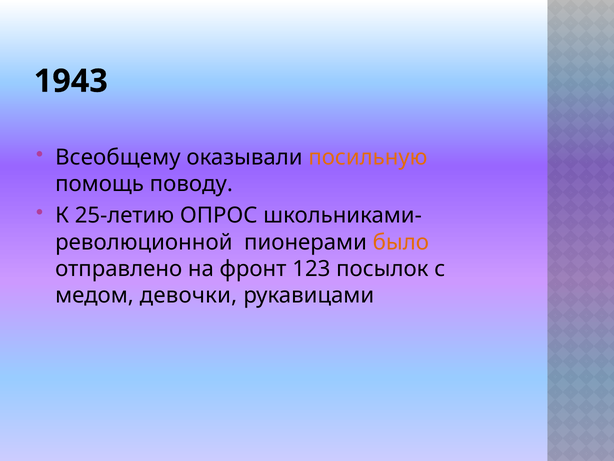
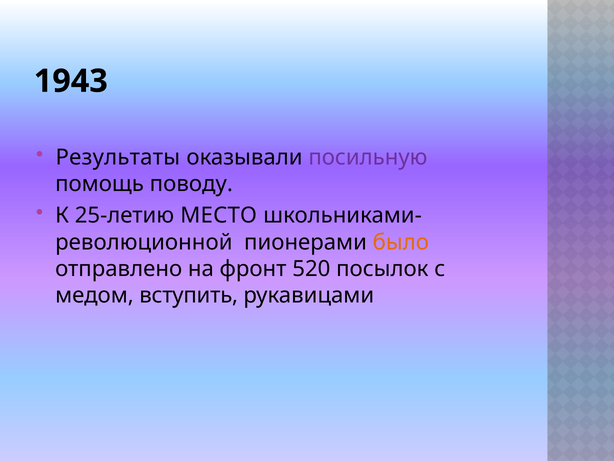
Всеобщему: Всеобщему -> Результаты
посильную colour: orange -> purple
ОПРОС: ОПРОС -> МЕСТО
123: 123 -> 520
девочки: девочки -> вступить
